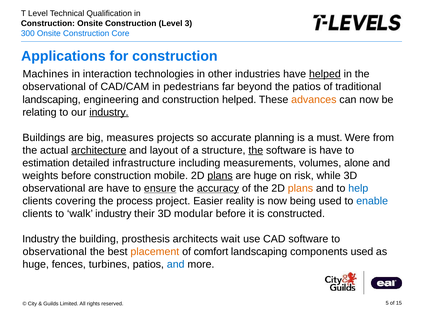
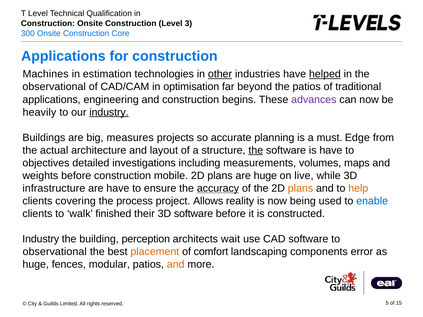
interaction: interaction -> estimation
other underline: none -> present
pedestrians: pedestrians -> optimisation
landscaping at (52, 100): landscaping -> applications
construction helped: helped -> begins
advances colour: orange -> purple
relating: relating -> heavily
Were: Were -> Edge
architecture underline: present -> none
estimation: estimation -> objectives
infrastructure: infrastructure -> investigations
alone: alone -> maps
plans at (220, 176) underline: present -> none
risk: risk -> live
observational at (54, 188): observational -> infrastructure
ensure underline: present -> none
help colour: blue -> orange
Easier: Easier -> Allows
walk industry: industry -> finished
3D modular: modular -> software
prosthesis: prosthesis -> perception
components used: used -> error
turbines: turbines -> modular
and at (176, 265) colour: blue -> orange
